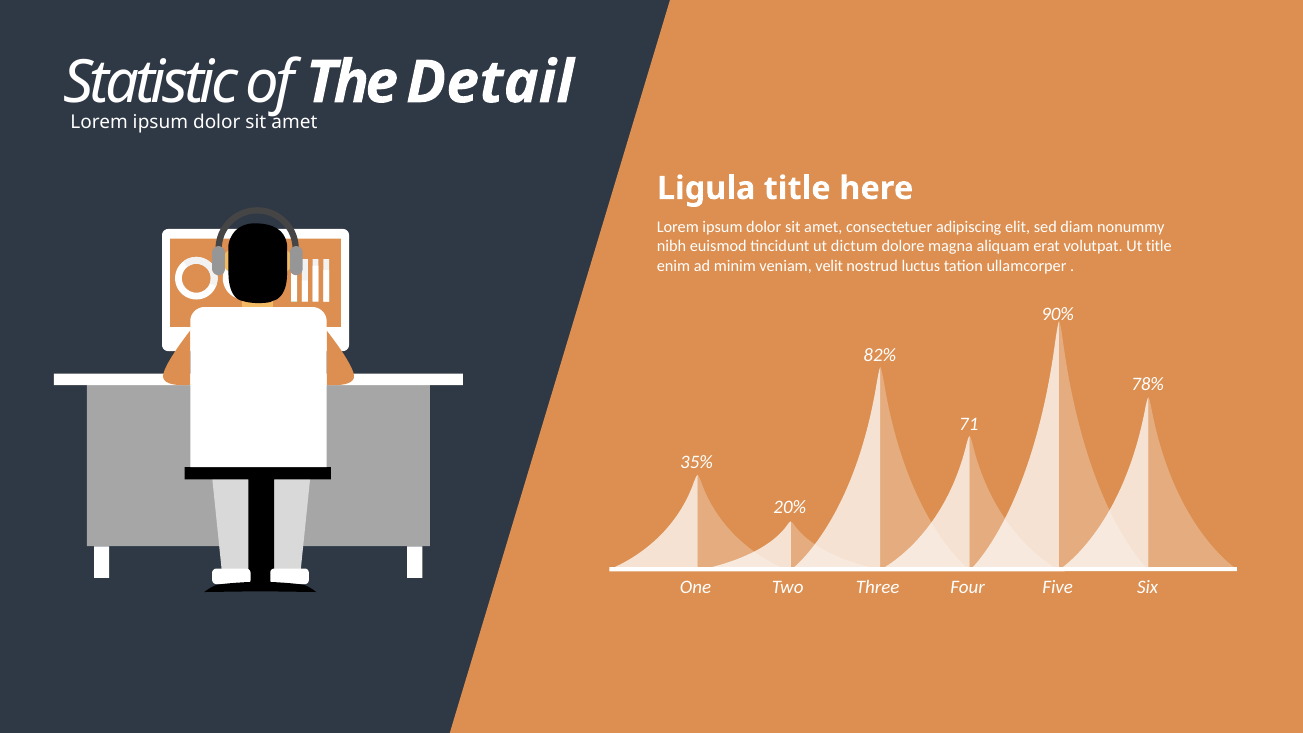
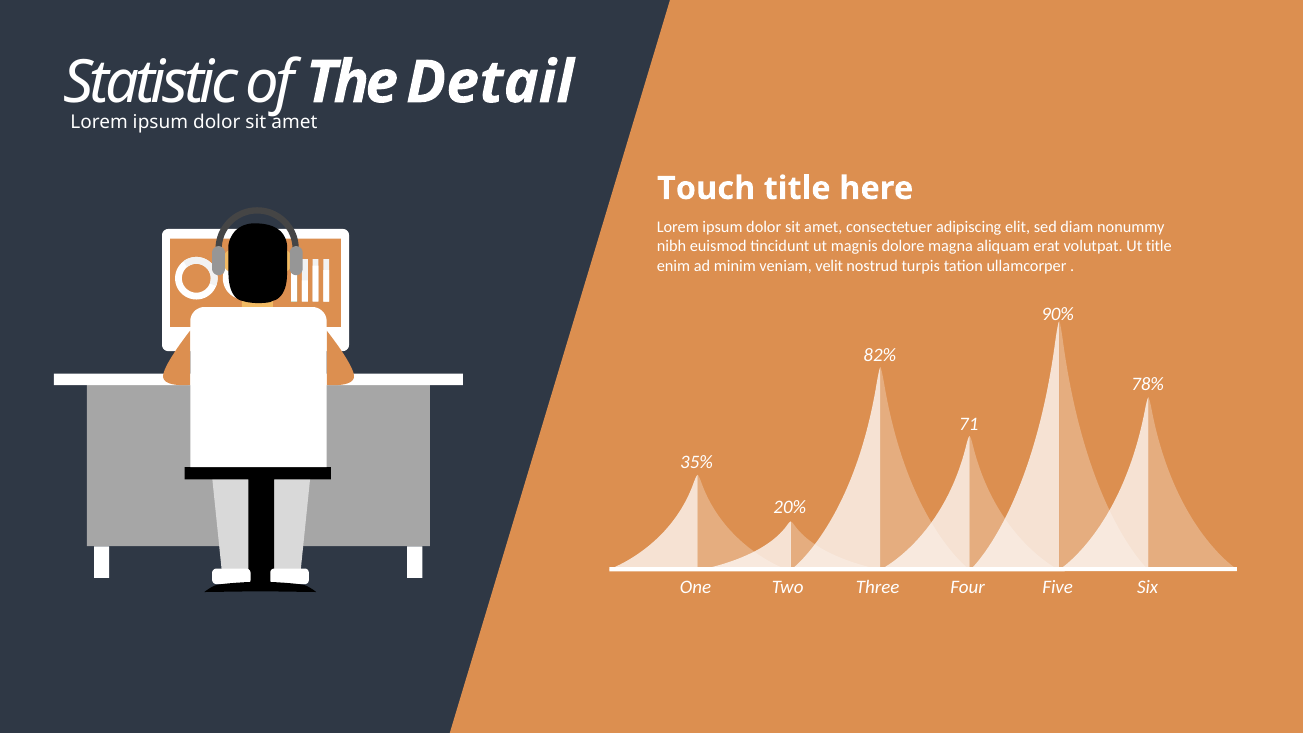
Ligula: Ligula -> Touch
dictum: dictum -> magnis
luctus: luctus -> turpis
